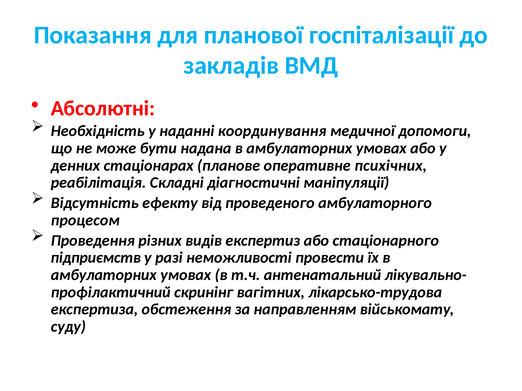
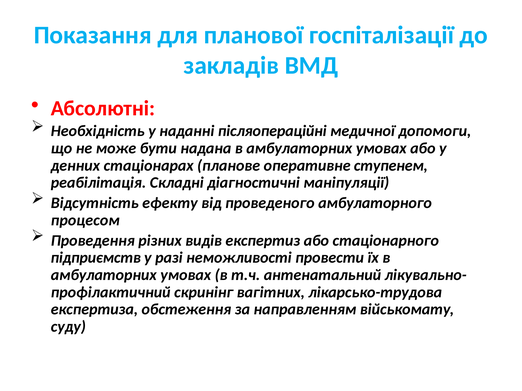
координування: координування -> післяопераційні
психічних: психічних -> ступенем
